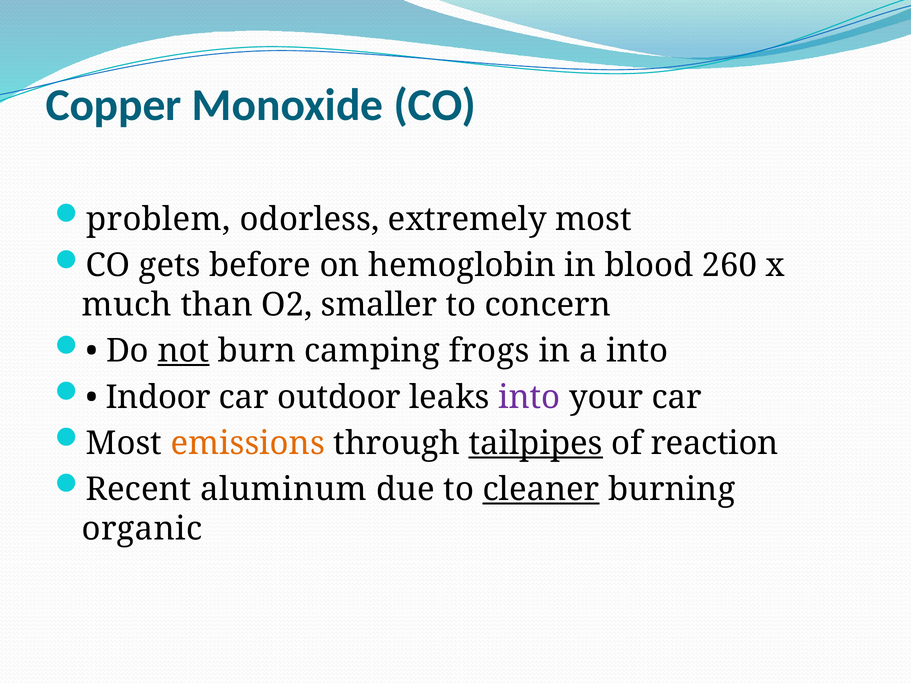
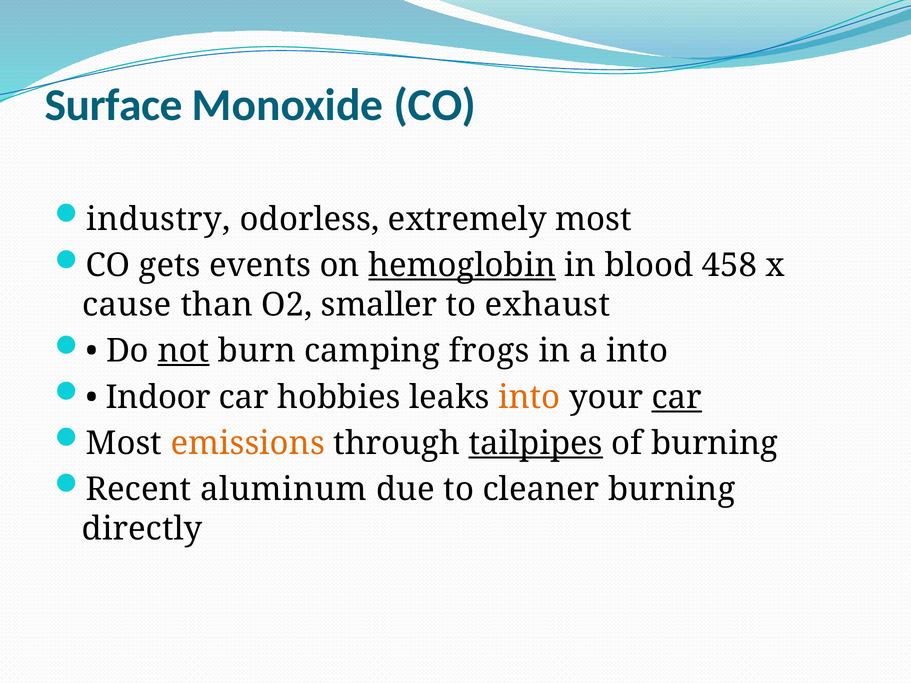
Copper: Copper -> Surface
problem: problem -> industry
before: before -> events
hemoglobin underline: none -> present
260: 260 -> 458
much: much -> cause
concern: concern -> exhaust
outdoor: outdoor -> hobbies
into at (529, 397) colour: purple -> orange
car at (677, 397) underline: none -> present
of reaction: reaction -> burning
cleaner underline: present -> none
organic: organic -> directly
